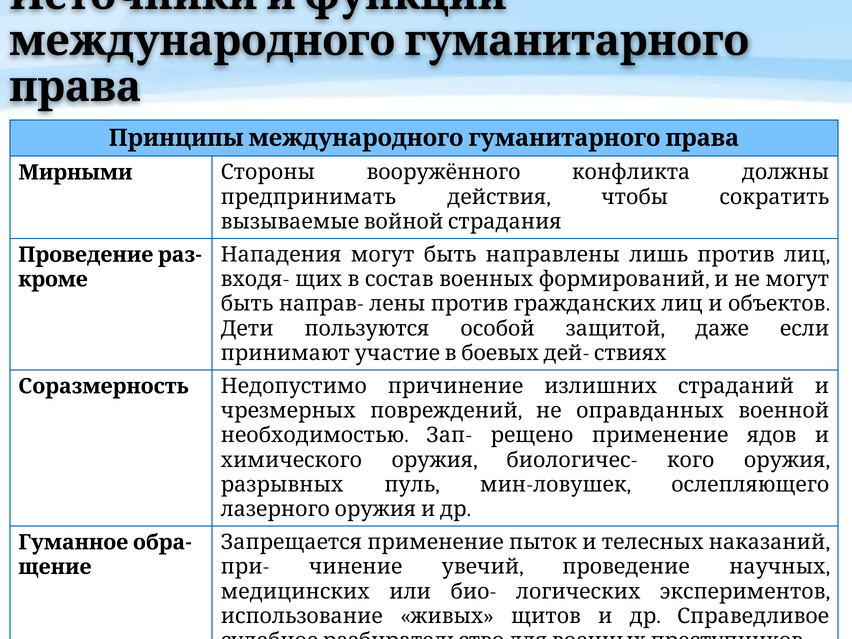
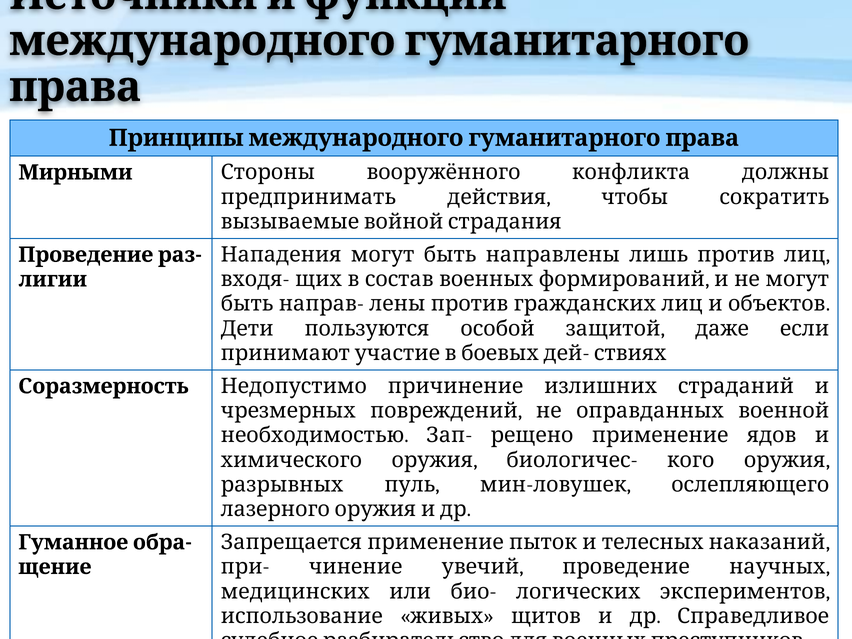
кроме: кроме -> лигии
